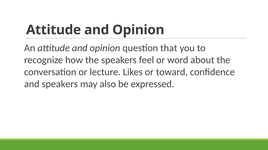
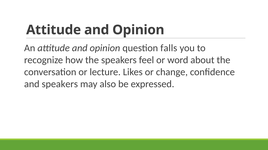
that: that -> falls
toward: toward -> change
